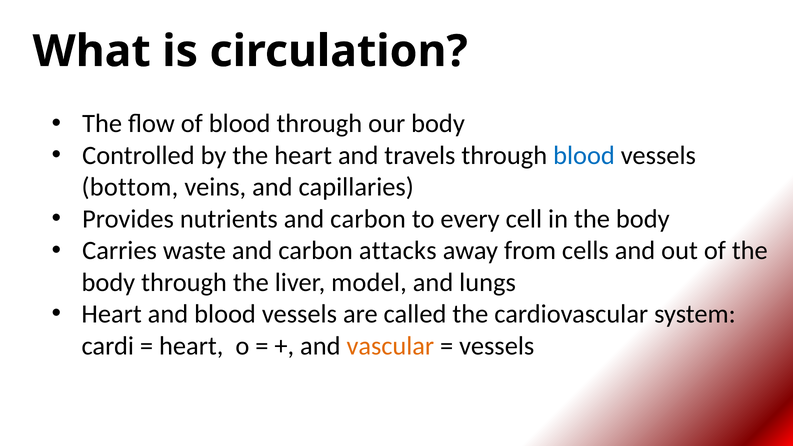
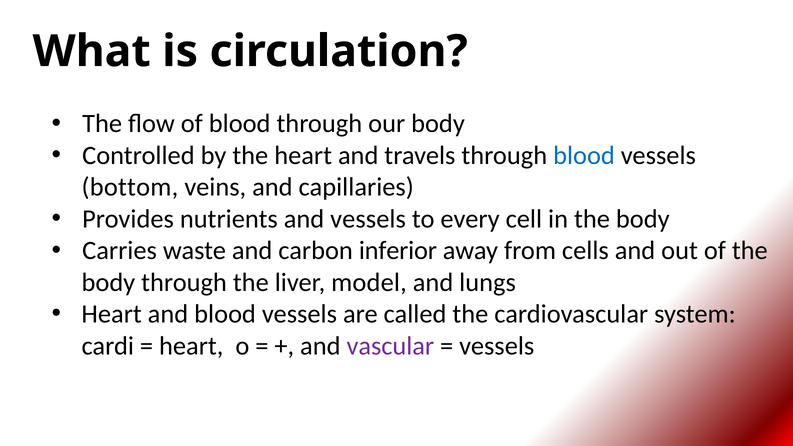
nutrients and carbon: carbon -> vessels
attacks: attacks -> inferior
vascular colour: orange -> purple
